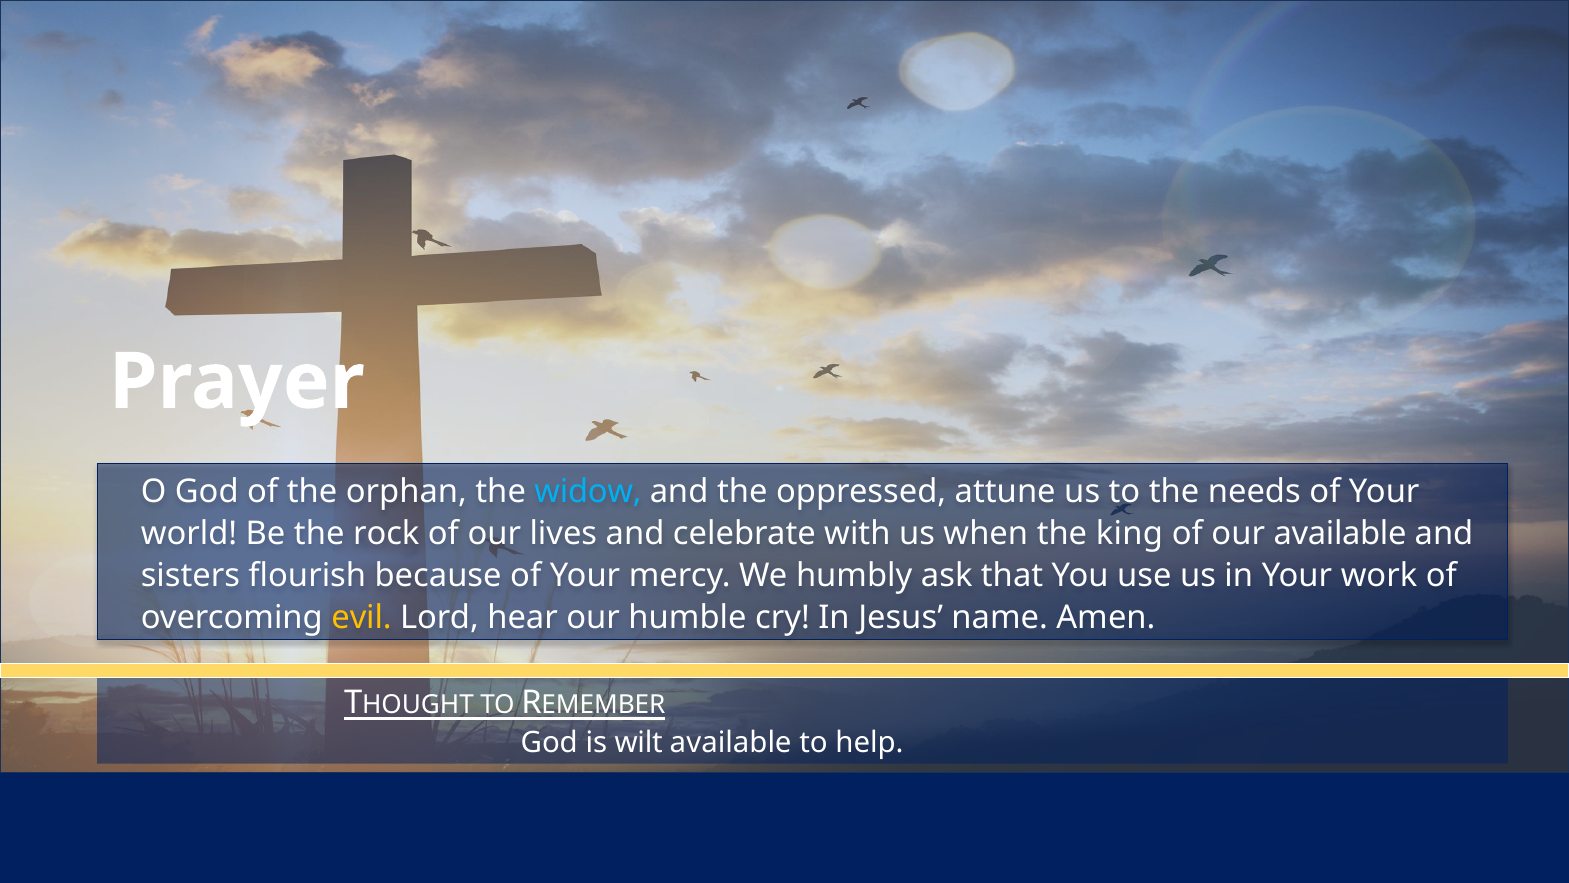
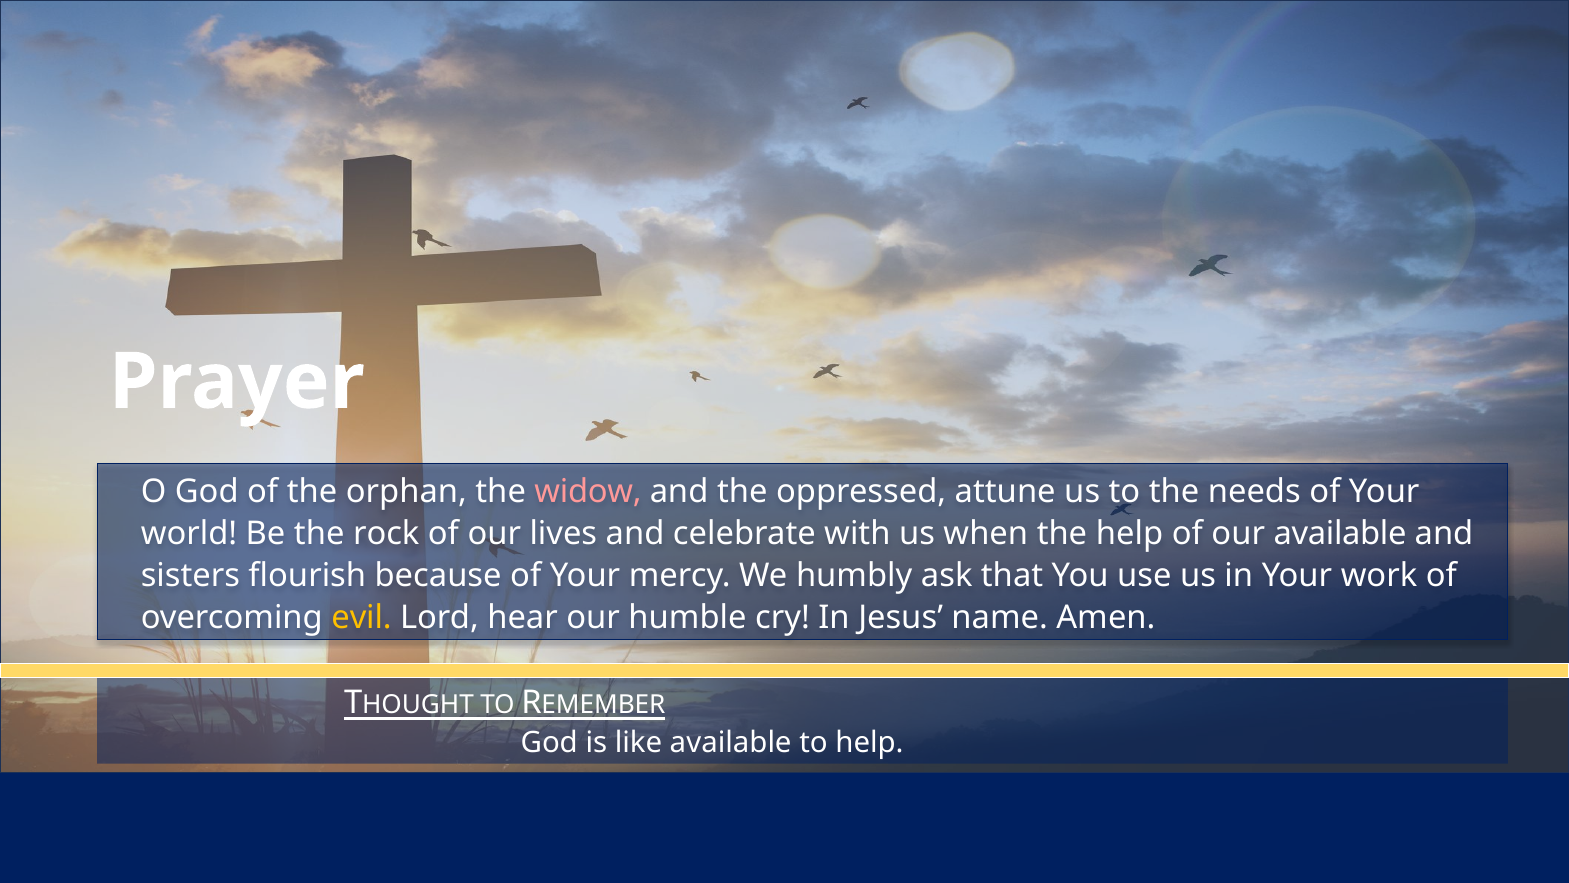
widow colour: light blue -> pink
the king: king -> help
wilt: wilt -> like
